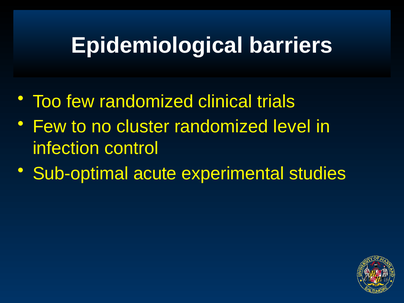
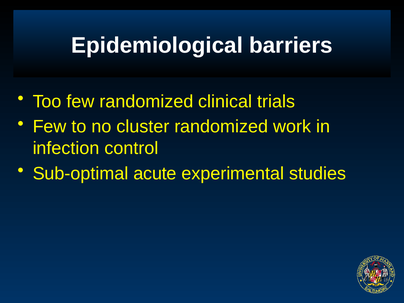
level: level -> work
